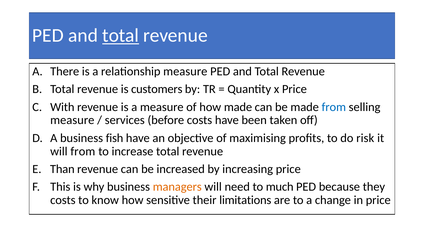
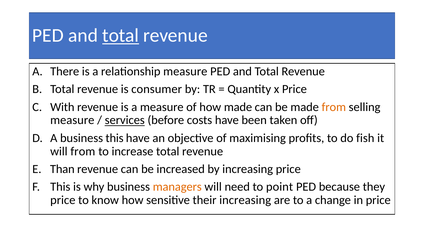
customers: customers -> consumer
from at (334, 107) colour: blue -> orange
services underline: none -> present
business fish: fish -> this
risk: risk -> fish
much: much -> point
costs at (63, 200): costs -> price
their limitations: limitations -> increasing
